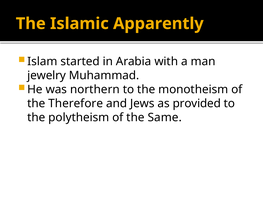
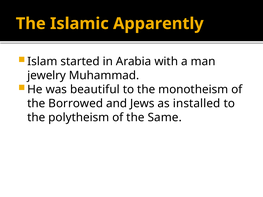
northern: northern -> beautiful
Therefore: Therefore -> Borrowed
provided: provided -> installed
